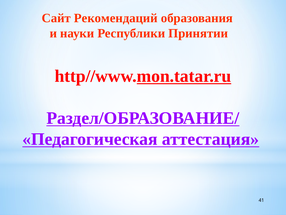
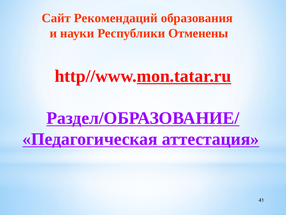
Принятии: Принятии -> Отменены
